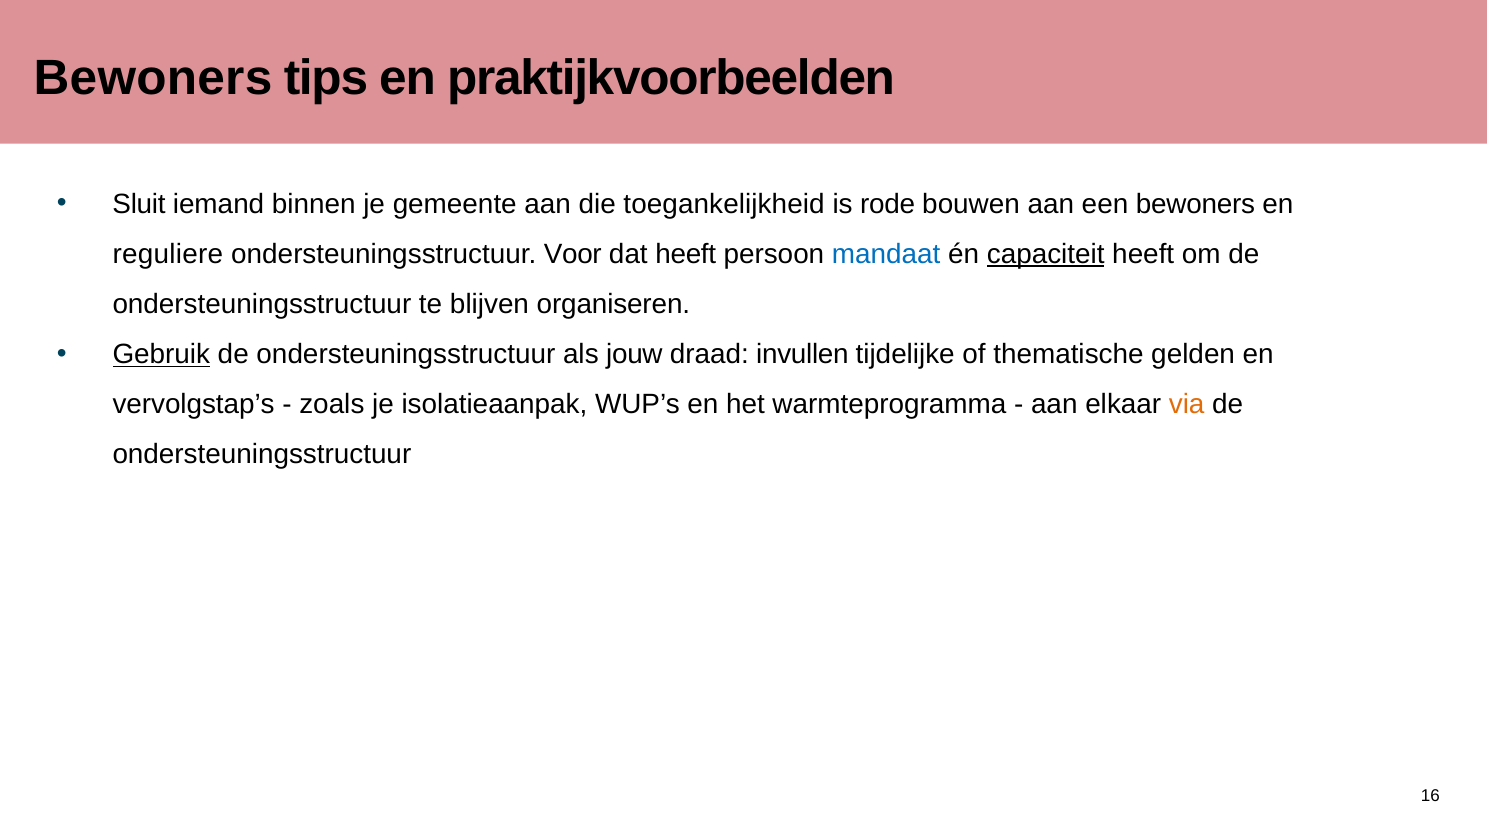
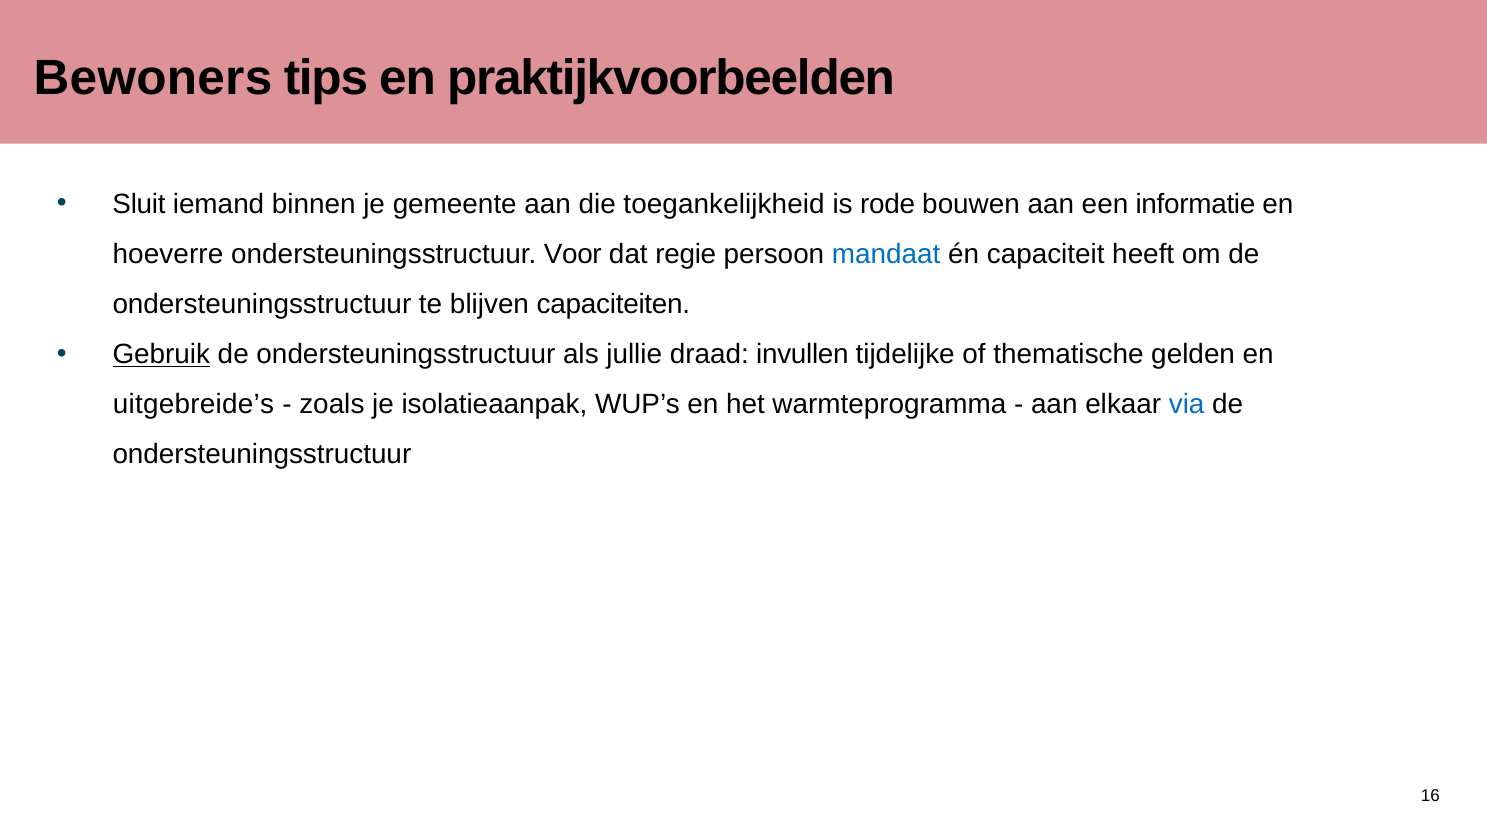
een bewoners: bewoners -> informatie
reguliere: reguliere -> hoeverre
dat heeft: heeft -> regie
capaciteit underline: present -> none
organiseren: organiseren -> capaciteiten
jouw: jouw -> jullie
vervolgstap’s: vervolgstap’s -> uitgebreide’s
via colour: orange -> blue
